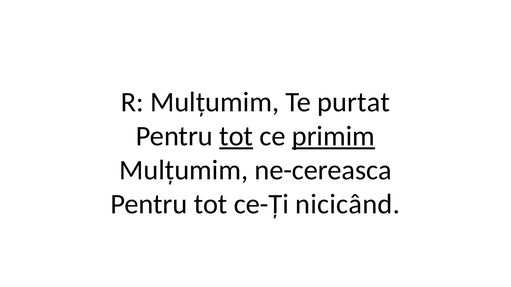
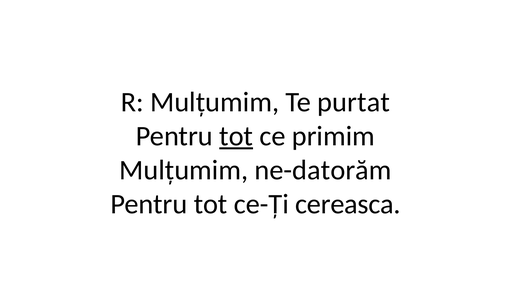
primim underline: present -> none
ne-cereasca: ne-cereasca -> ne-datorăm
nicicând: nicicând -> cereasca
